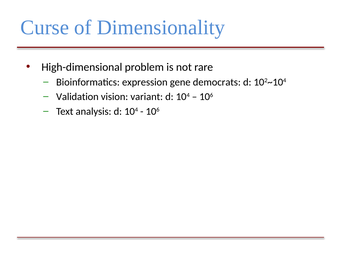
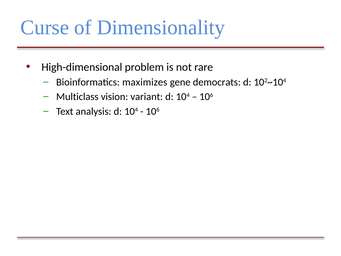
expression: expression -> maximizes
Validation: Validation -> Multiclass
